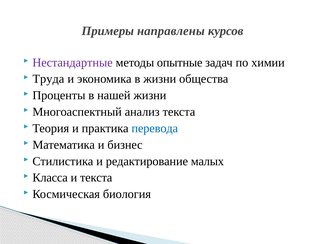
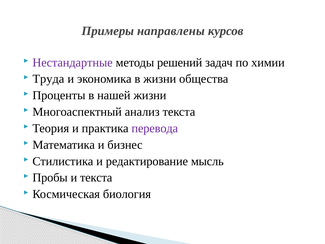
опытные: опытные -> решений
перевода colour: blue -> purple
малых: малых -> мысль
Класса: Класса -> Пробы
